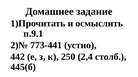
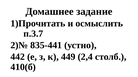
п.9.1: п.9.1 -> п.3.7
773-441: 773-441 -> 835-441
250: 250 -> 449
445(б: 445(б -> 410(б
